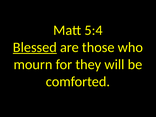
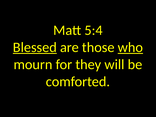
who underline: none -> present
